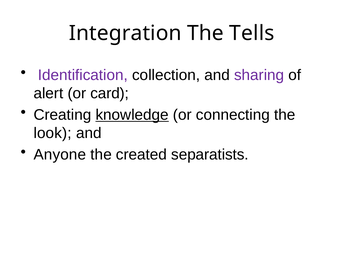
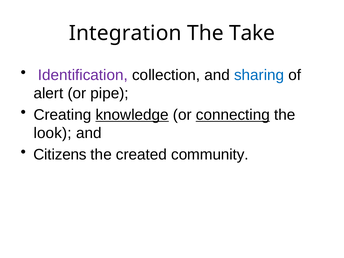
Tells: Tells -> Take
sharing colour: purple -> blue
card: card -> pipe
connecting underline: none -> present
Anyone: Anyone -> Citizens
separatists: separatists -> community
